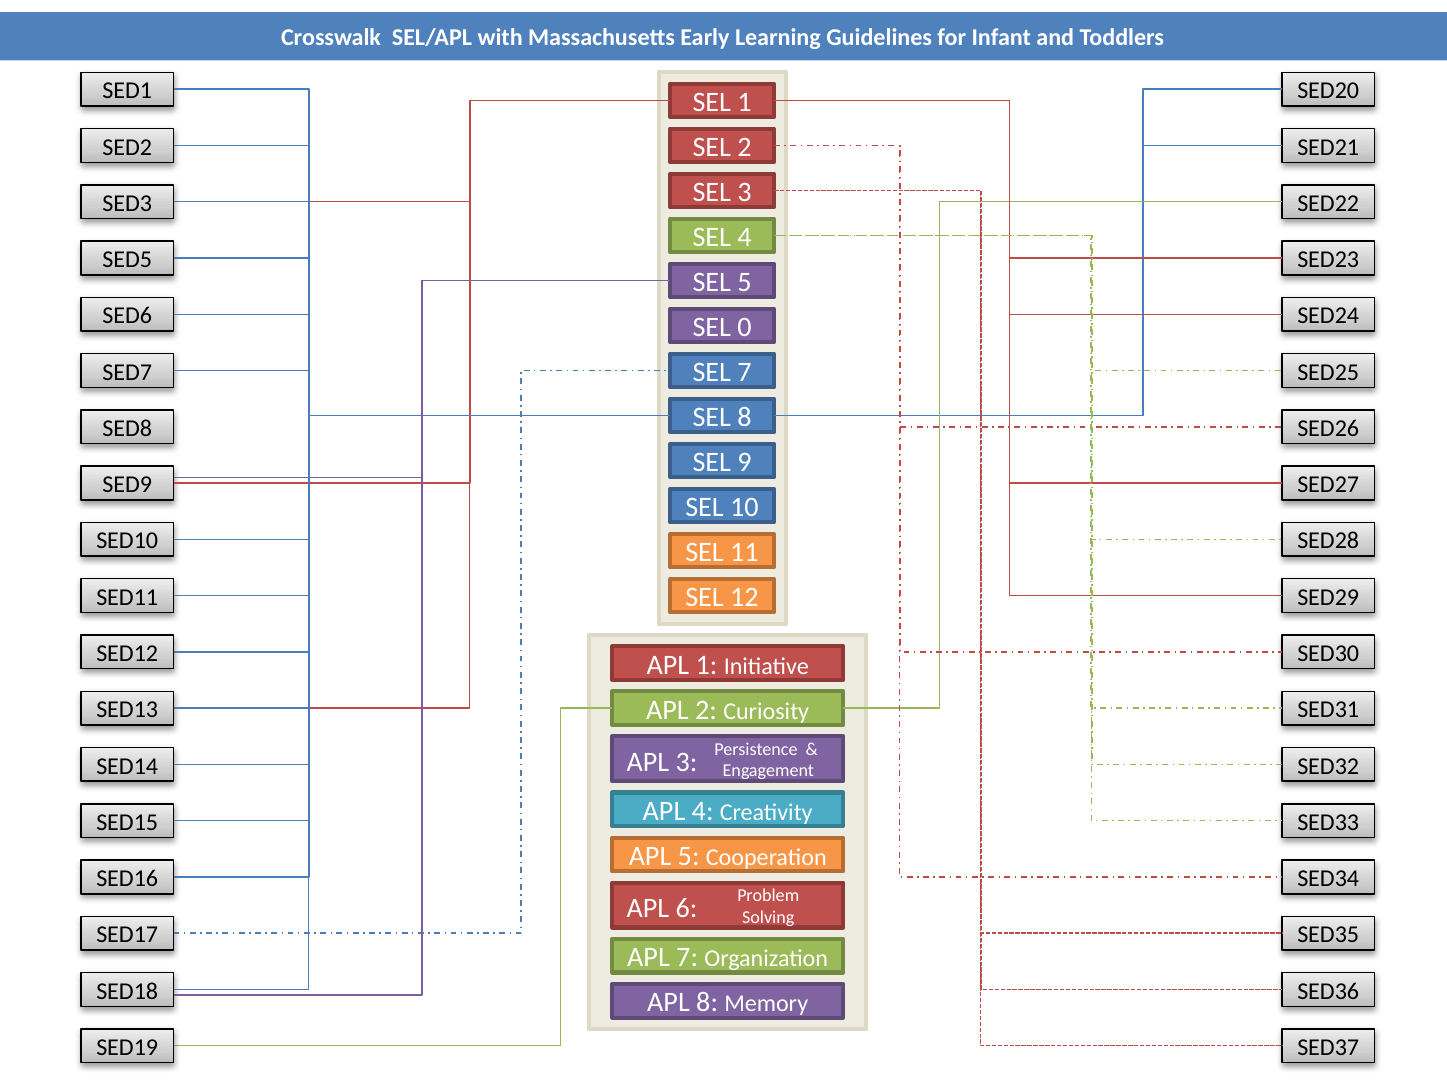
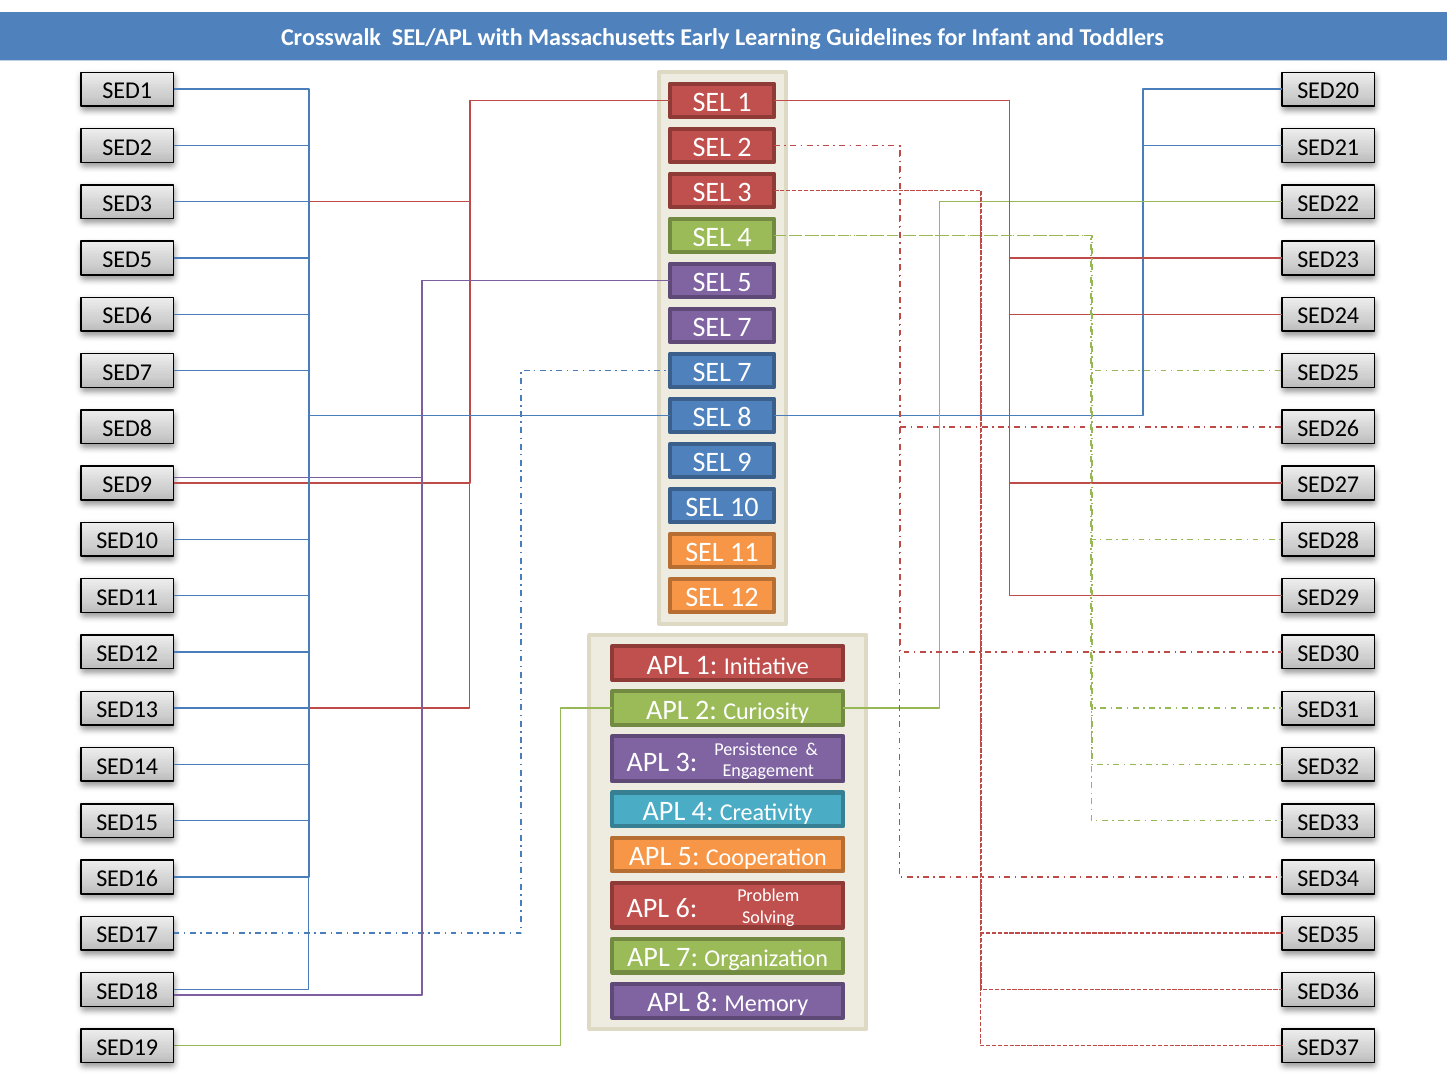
0 at (744, 327): 0 -> 7
